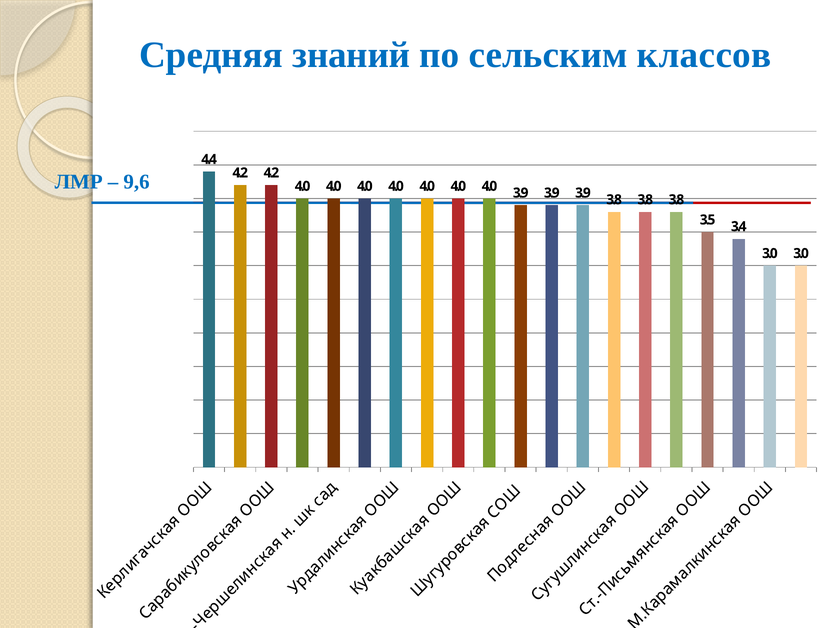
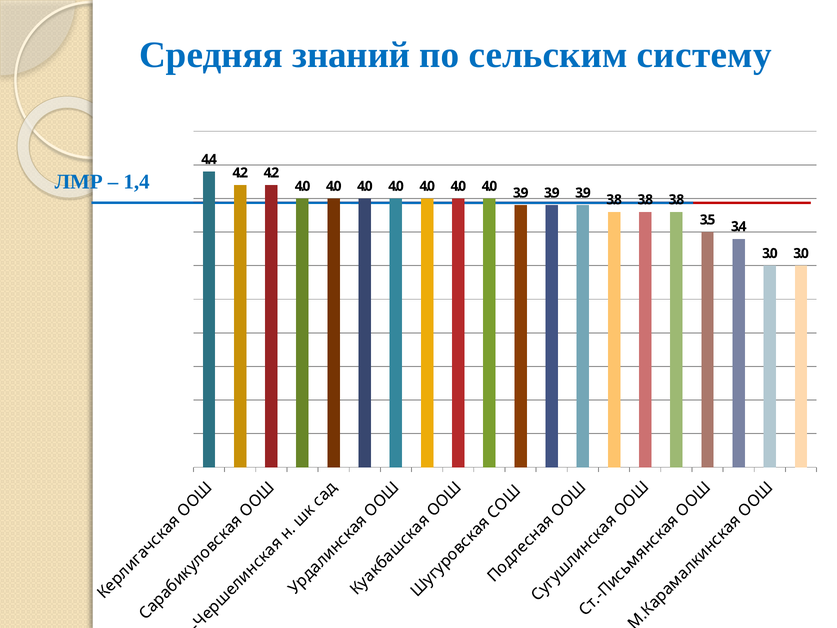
классов: классов -> систему
9,6: 9,6 -> 1,4
